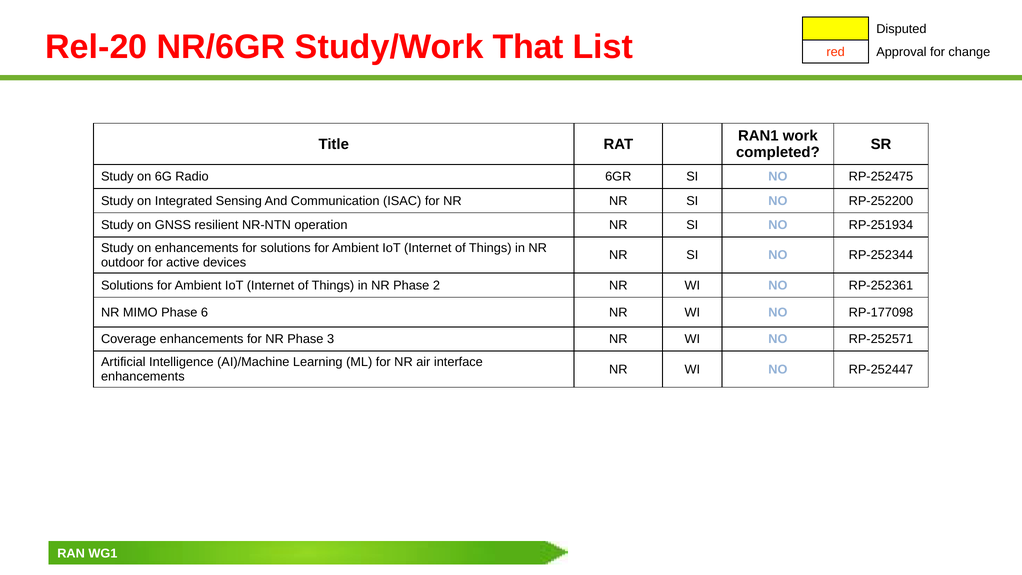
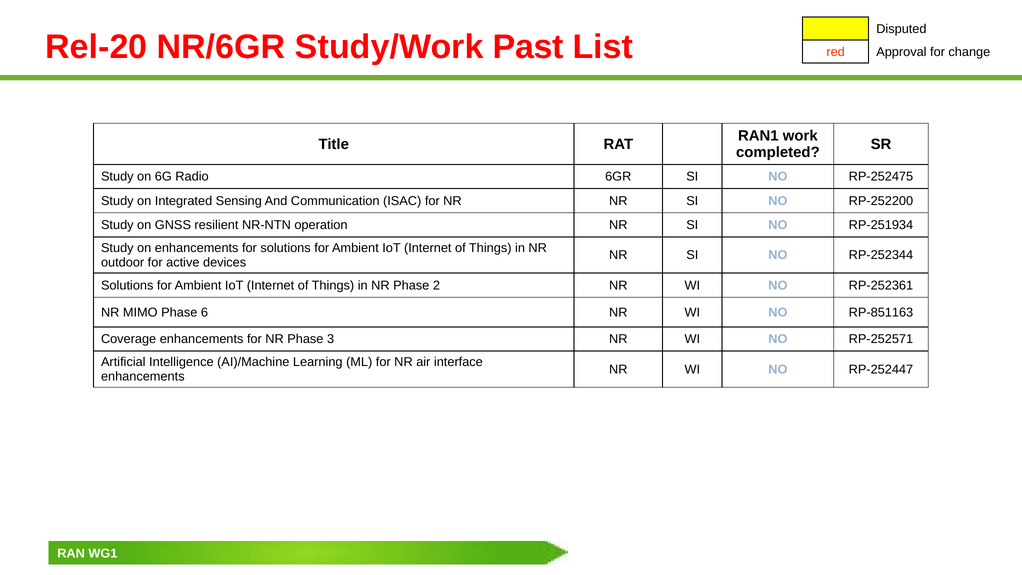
That: That -> Past
RP-177098: RP-177098 -> RP-851163
